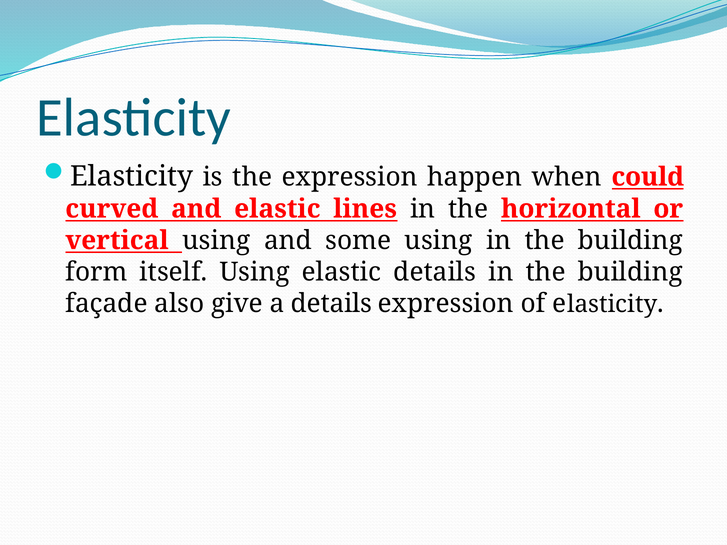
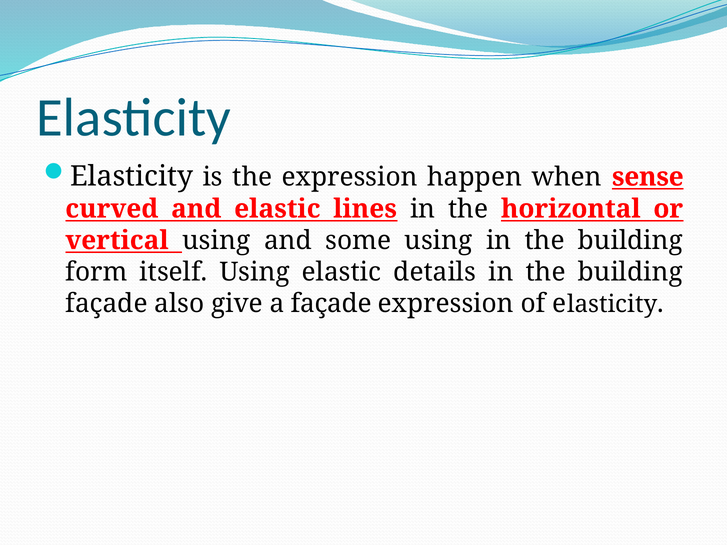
could: could -> sense
a details: details -> façade
